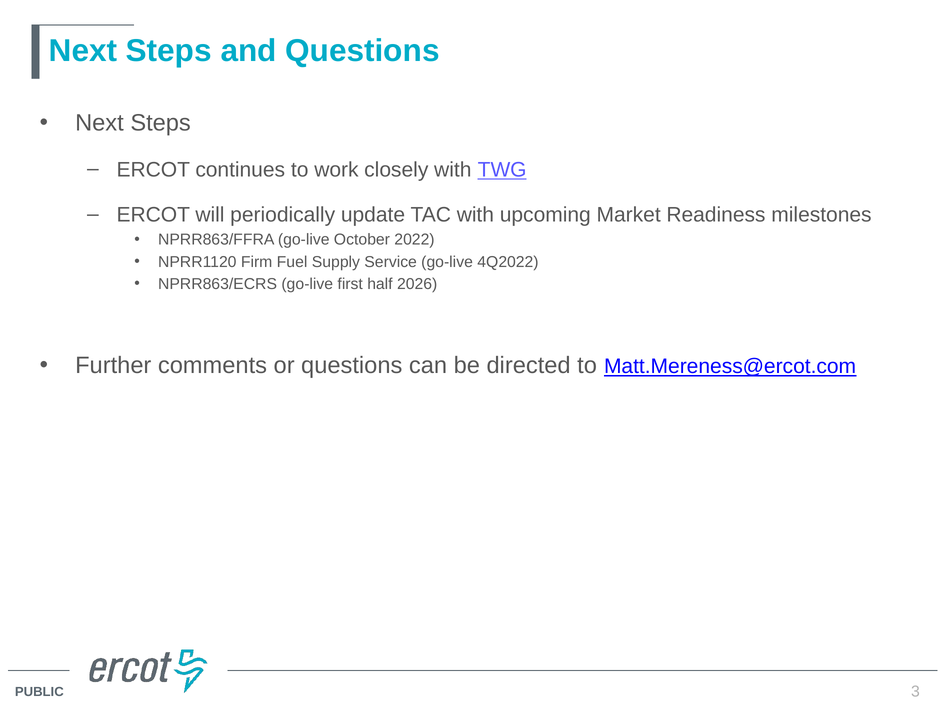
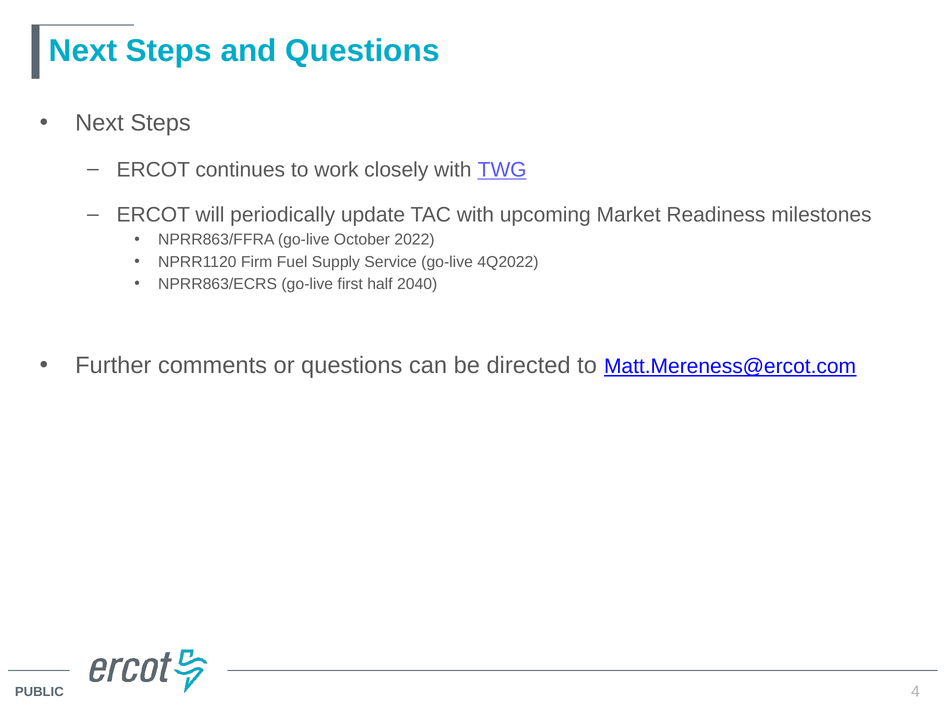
2026: 2026 -> 2040
3: 3 -> 4
